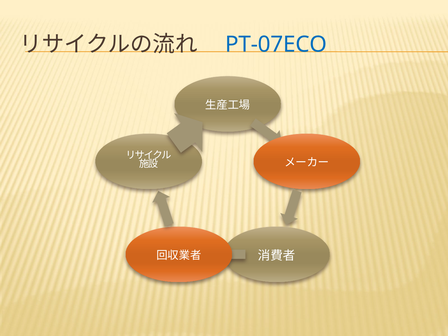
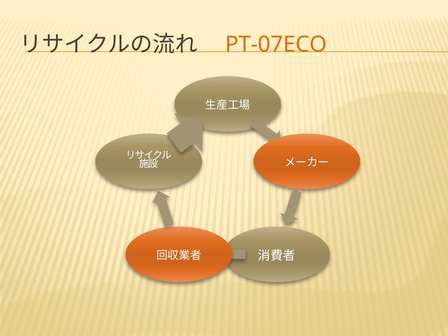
PT-07ECO colour: blue -> orange
